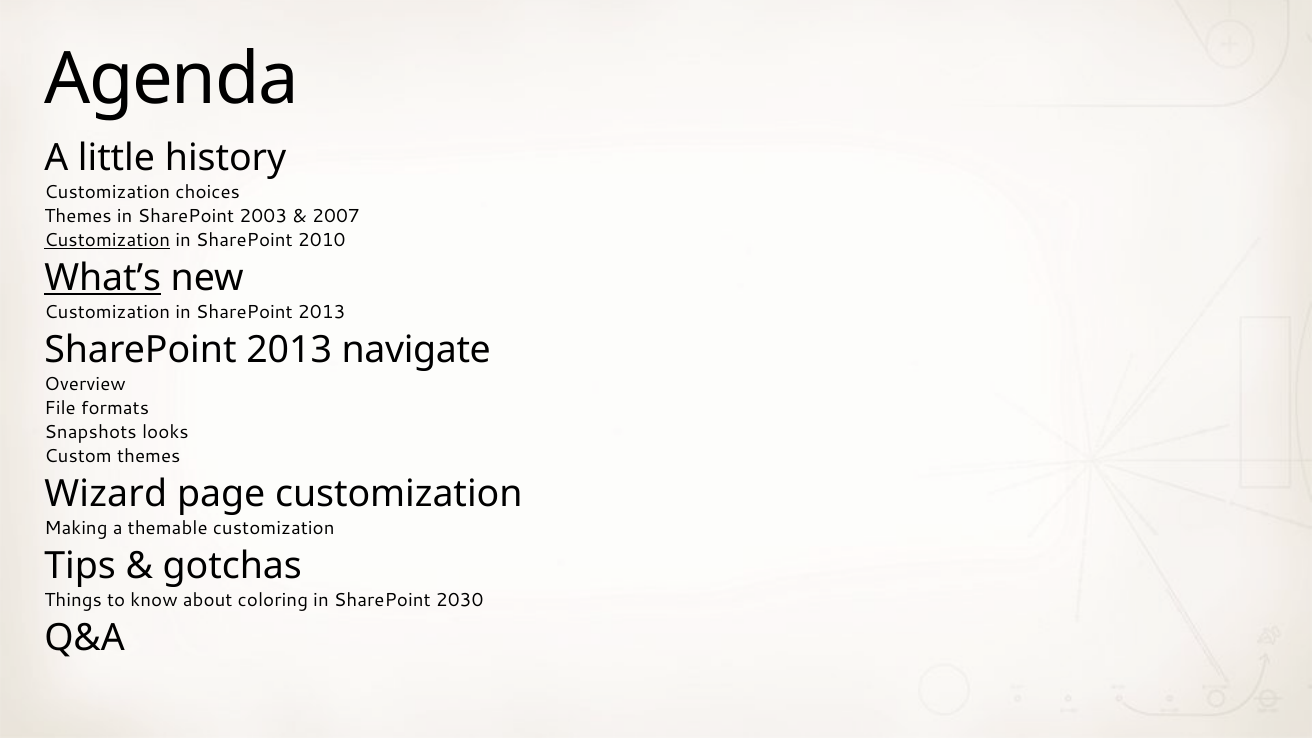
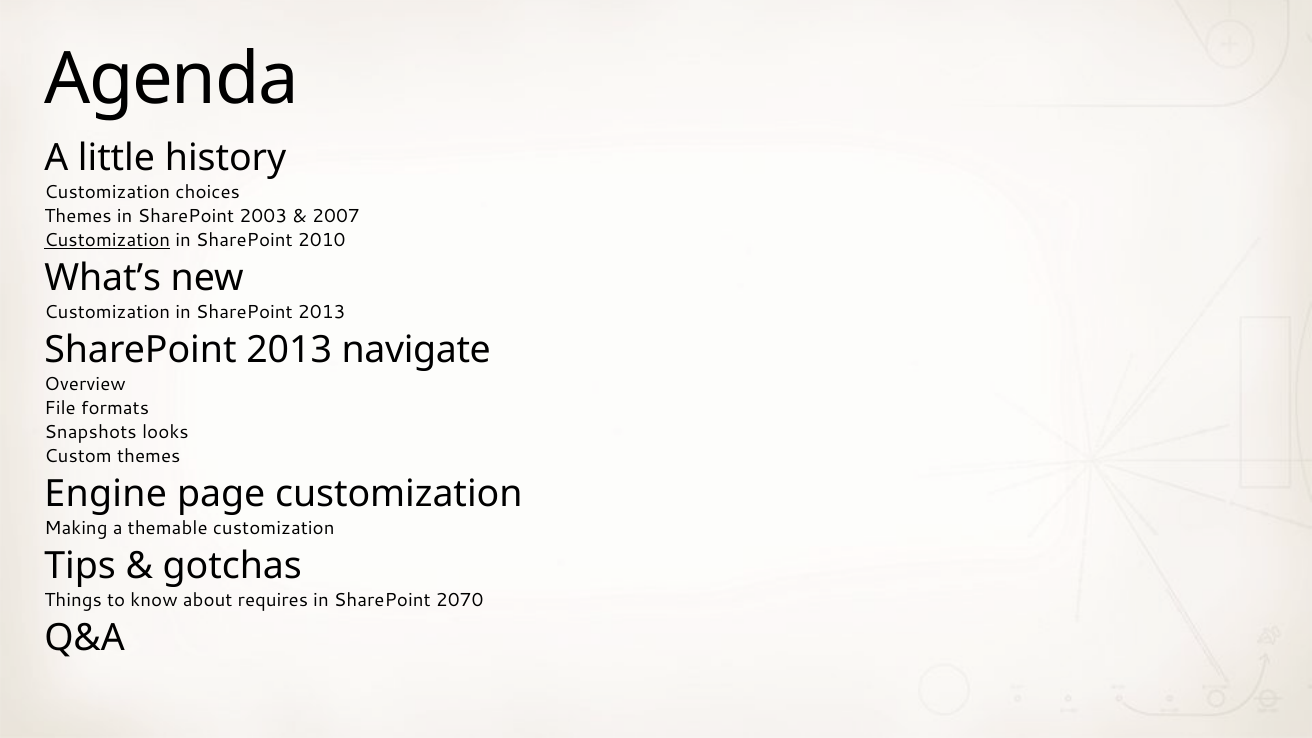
What’s underline: present -> none
Wizard: Wizard -> Engine
coloring: coloring -> requires
2030: 2030 -> 2070
